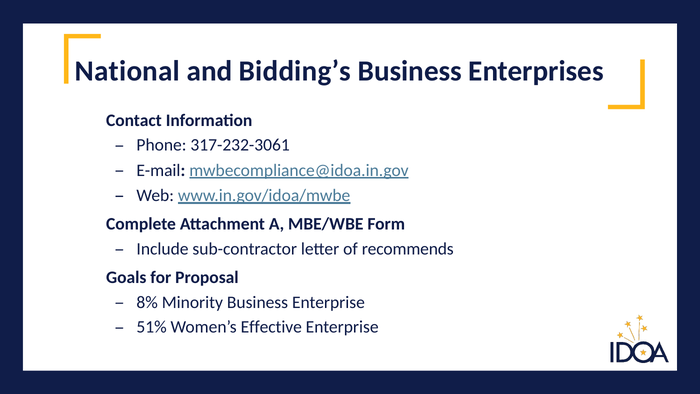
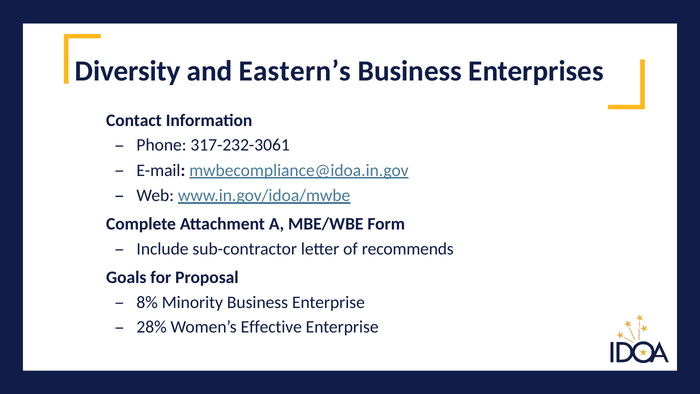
National: National -> Diversity
Bidding’s: Bidding’s -> Eastern’s
51%: 51% -> 28%
